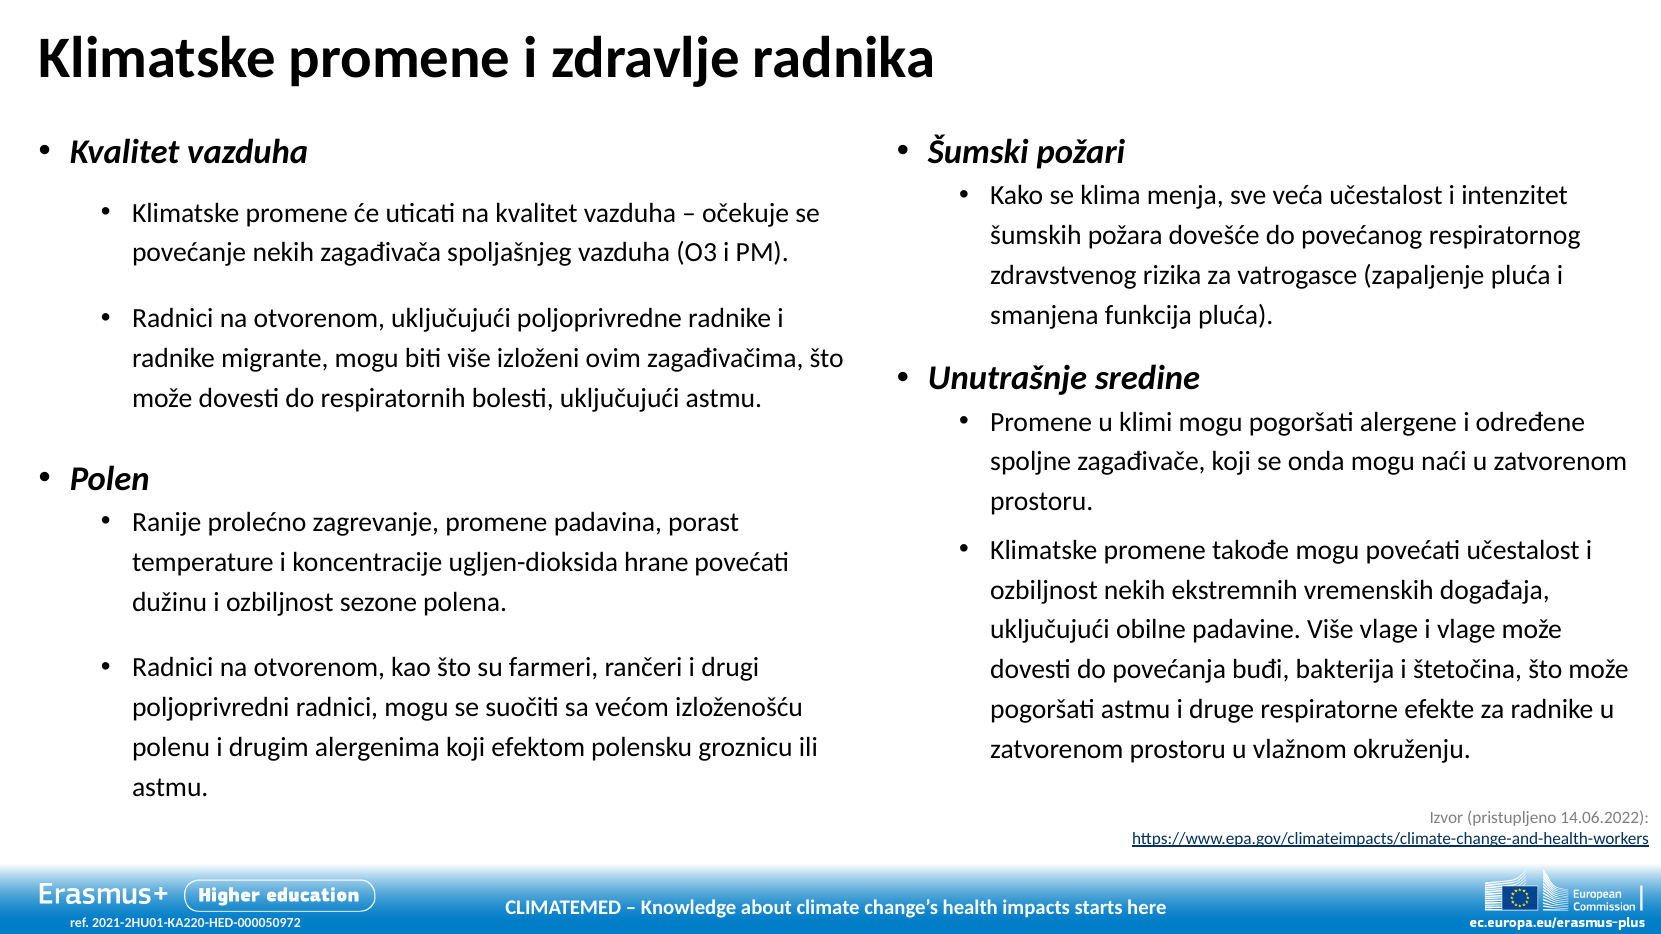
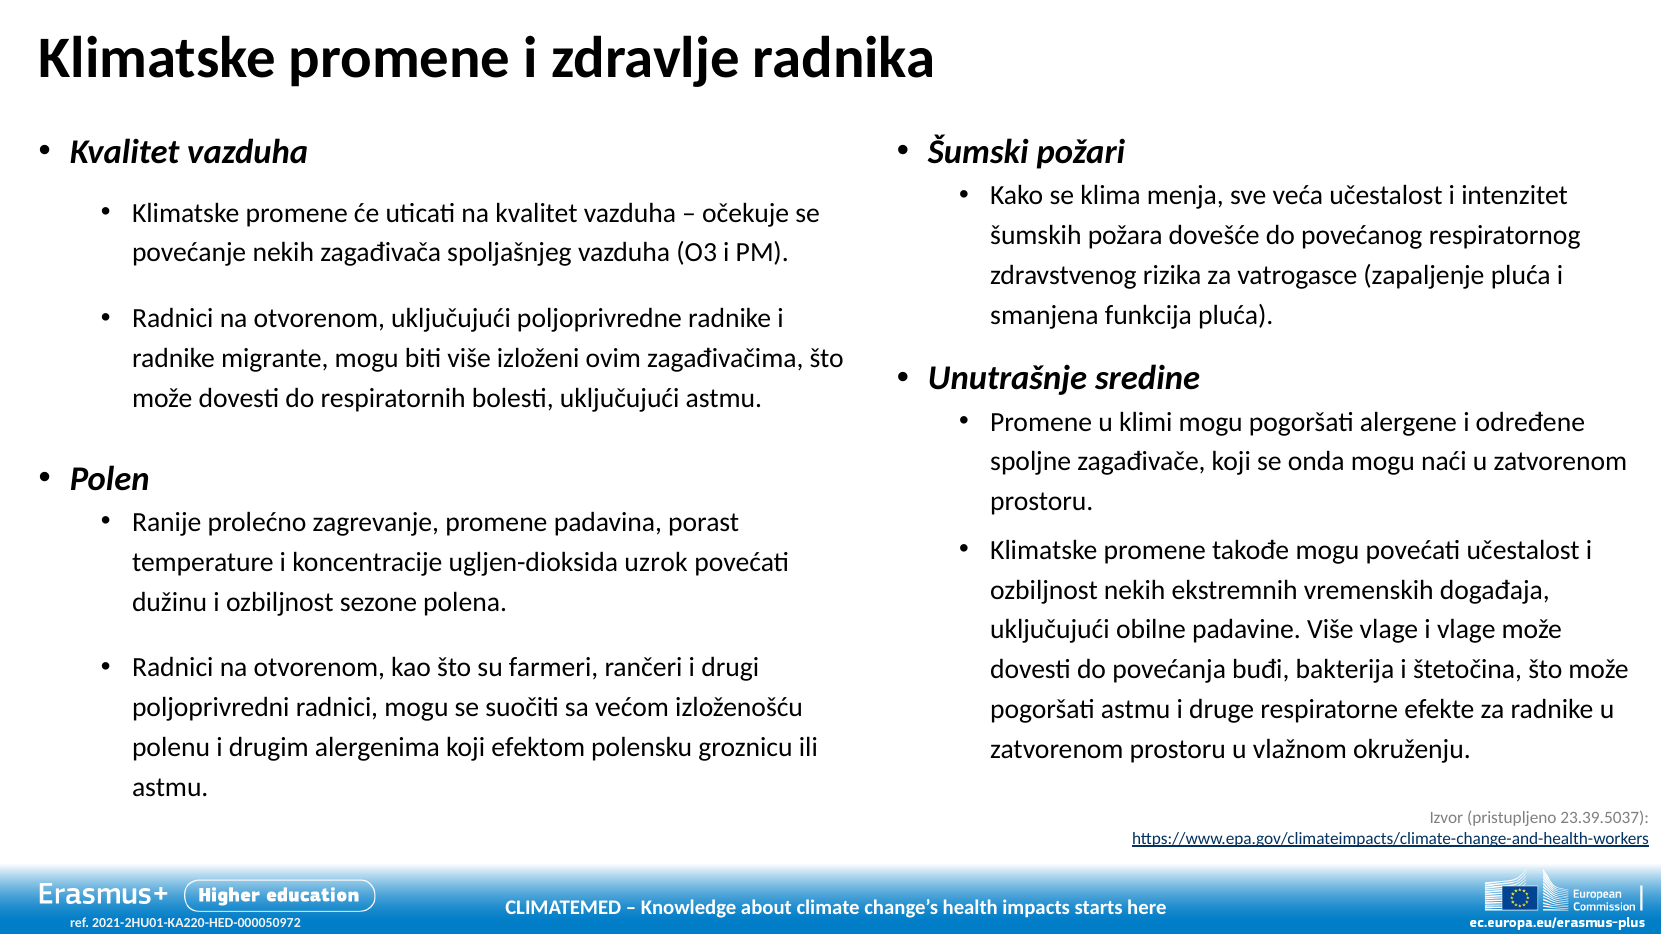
hrane: hrane -> uzrok
14.06.2022: 14.06.2022 -> 23.39.5037
